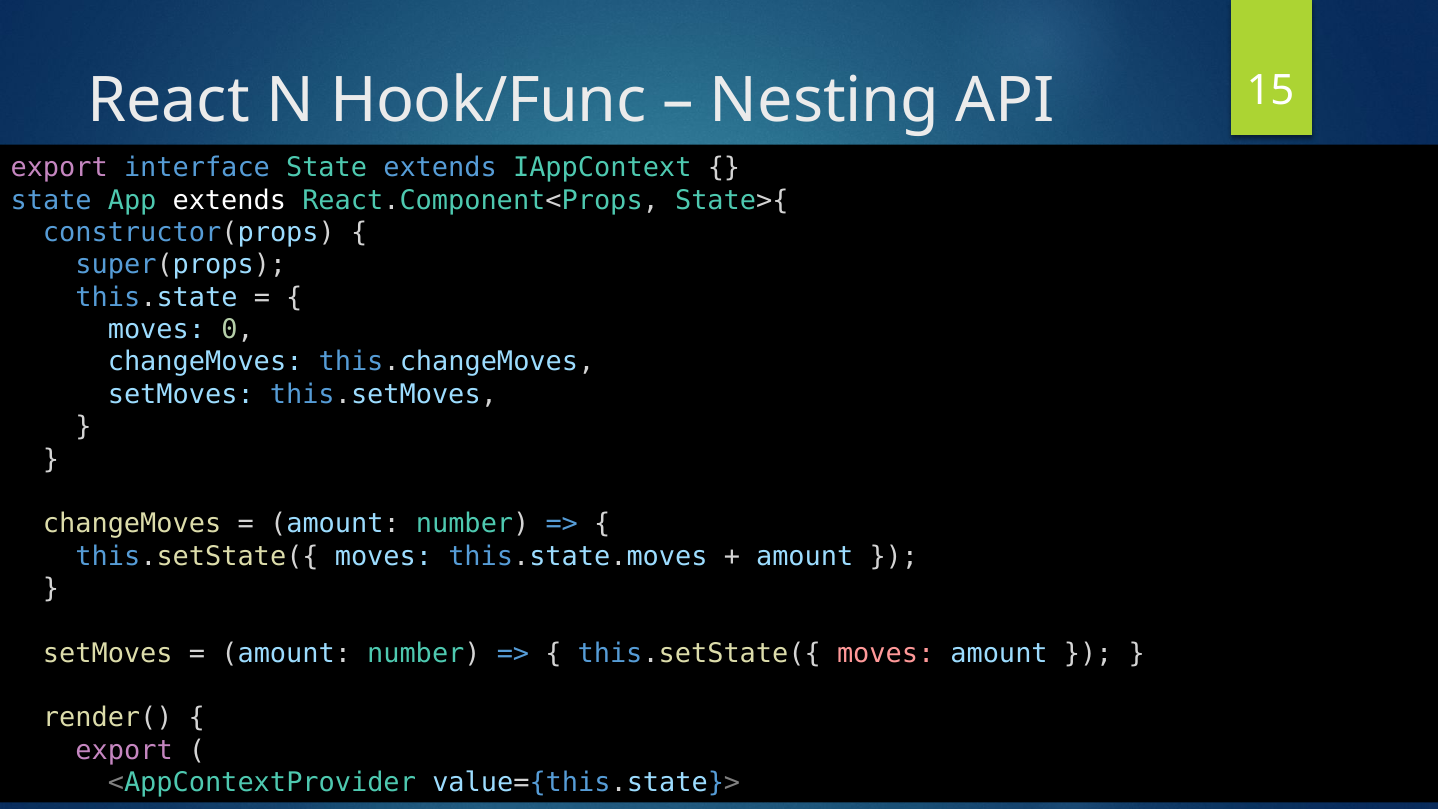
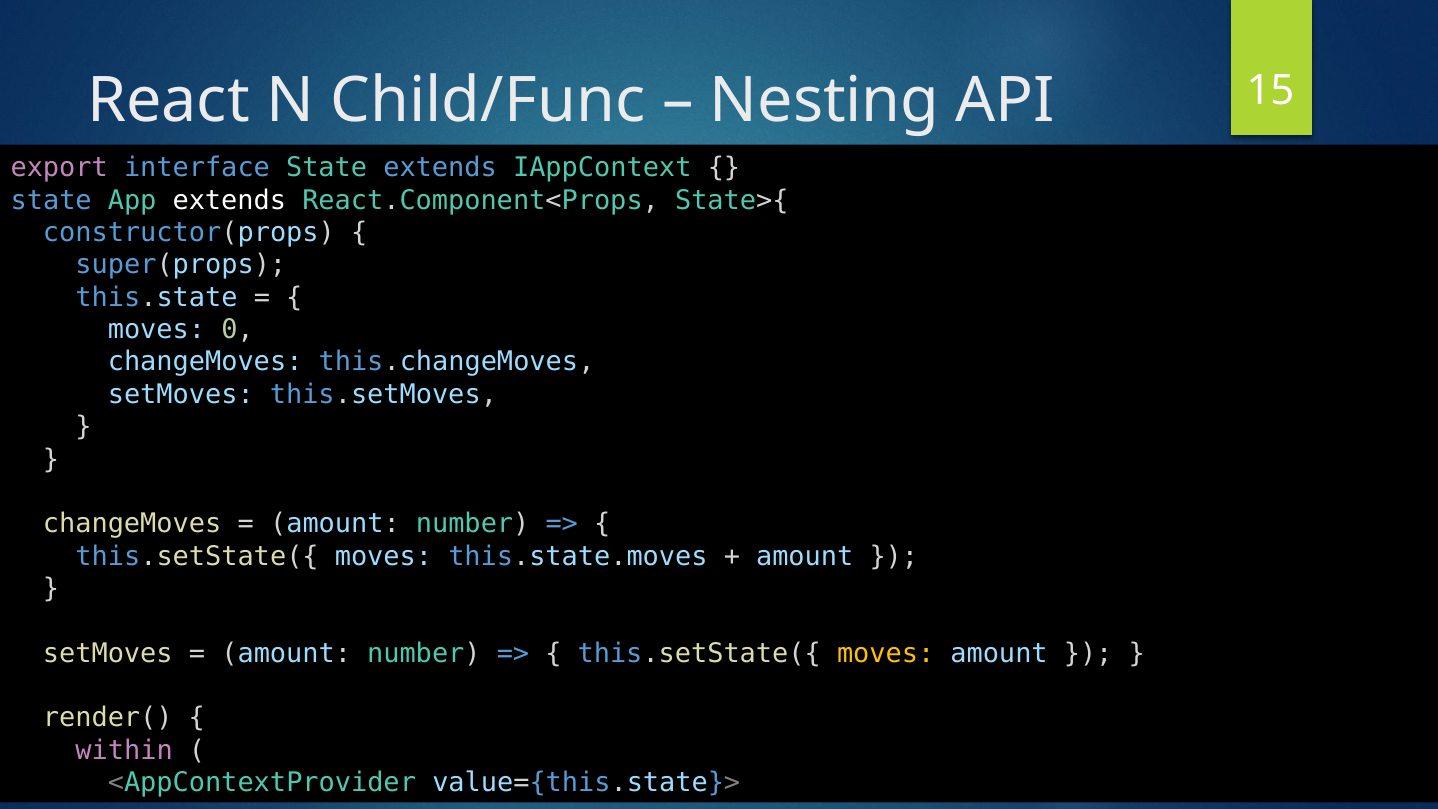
Hook/Func: Hook/Func -> Child/Func
moves at (886, 653) colour: pink -> yellow
export at (124, 750): export -> within
